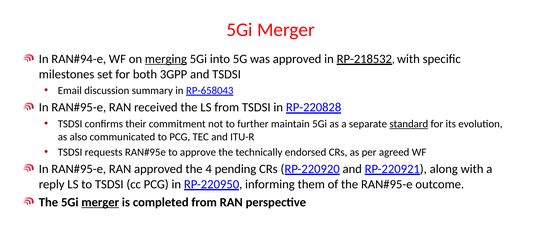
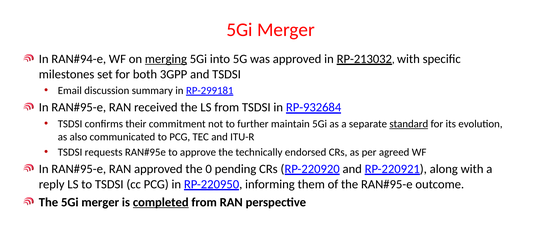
RP-218532: RP-218532 -> RP-213032
RP-658043: RP-658043 -> RP-299181
RP-220828: RP-220828 -> RP-932684
4: 4 -> 0
merger at (100, 202) underline: present -> none
completed underline: none -> present
